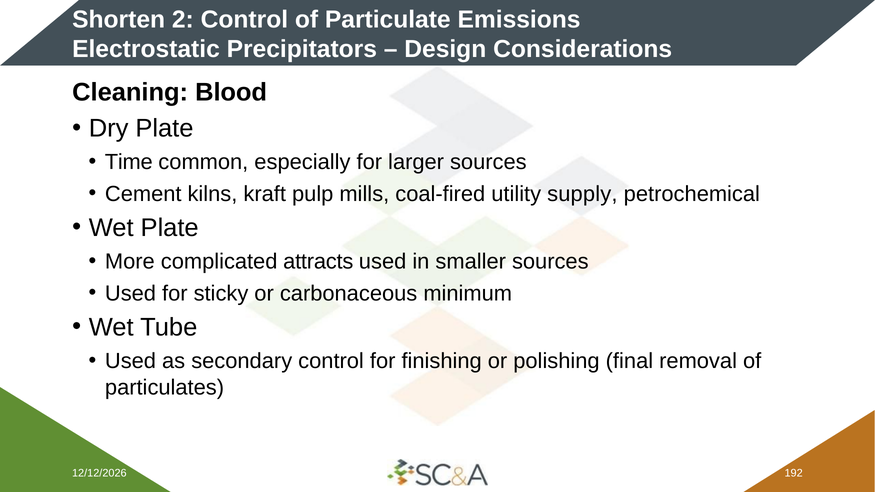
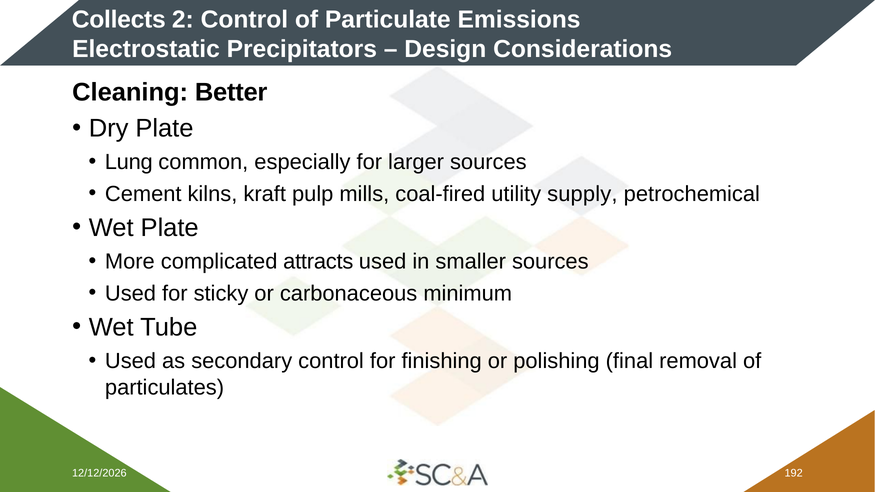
Shorten: Shorten -> Collects
Blood: Blood -> Better
Time: Time -> Lung
